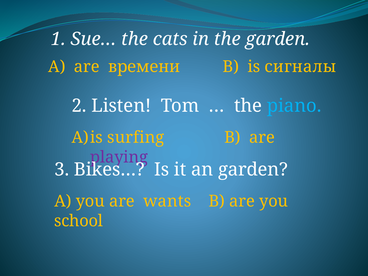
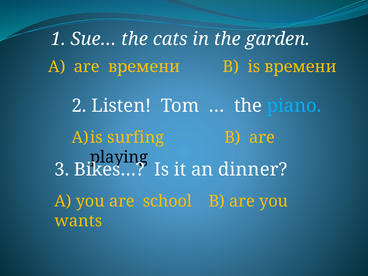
is сигналы: сигналы -> времени
playing colour: purple -> black
an garden: garden -> dinner
wants: wants -> school
school: school -> wants
